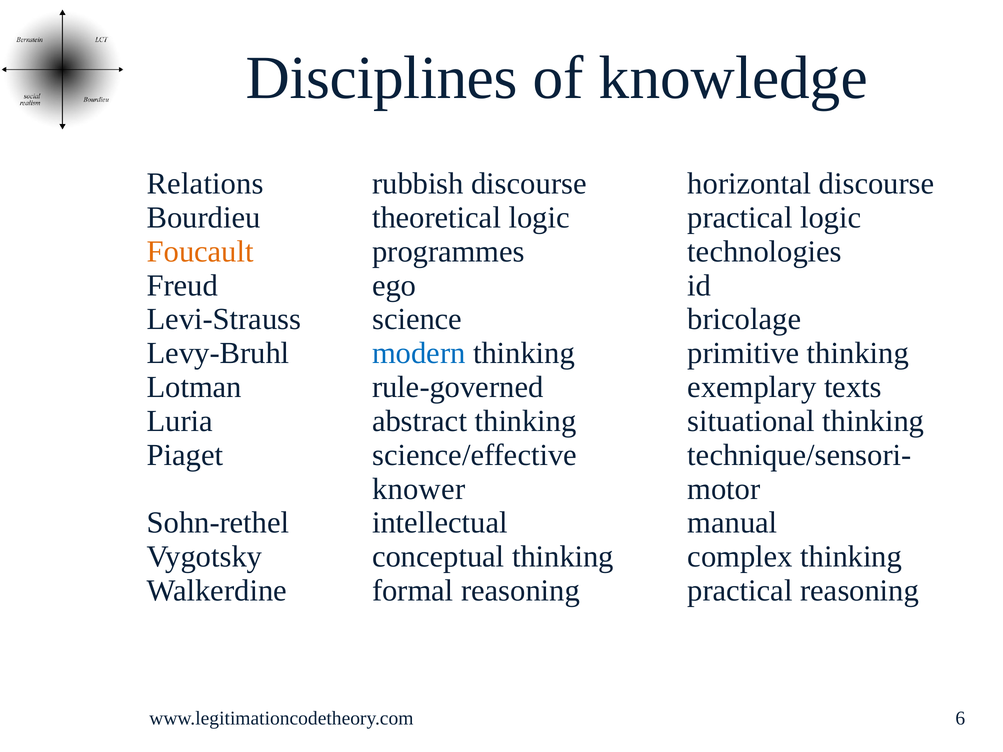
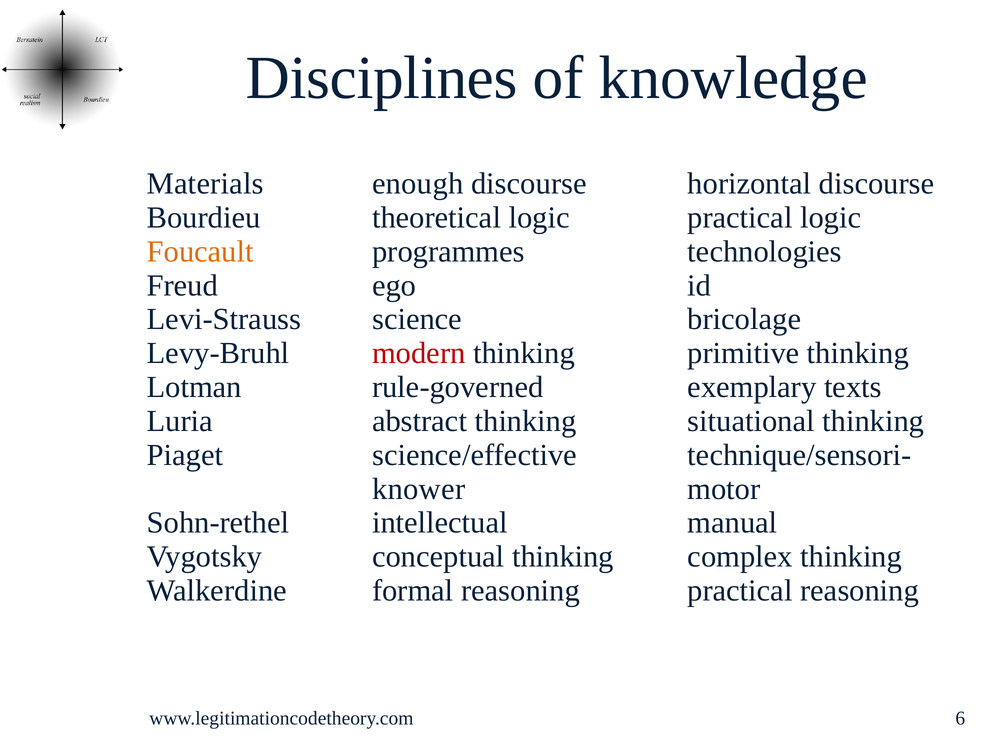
Relations: Relations -> Materials
rubbish: rubbish -> enough
modern colour: blue -> red
